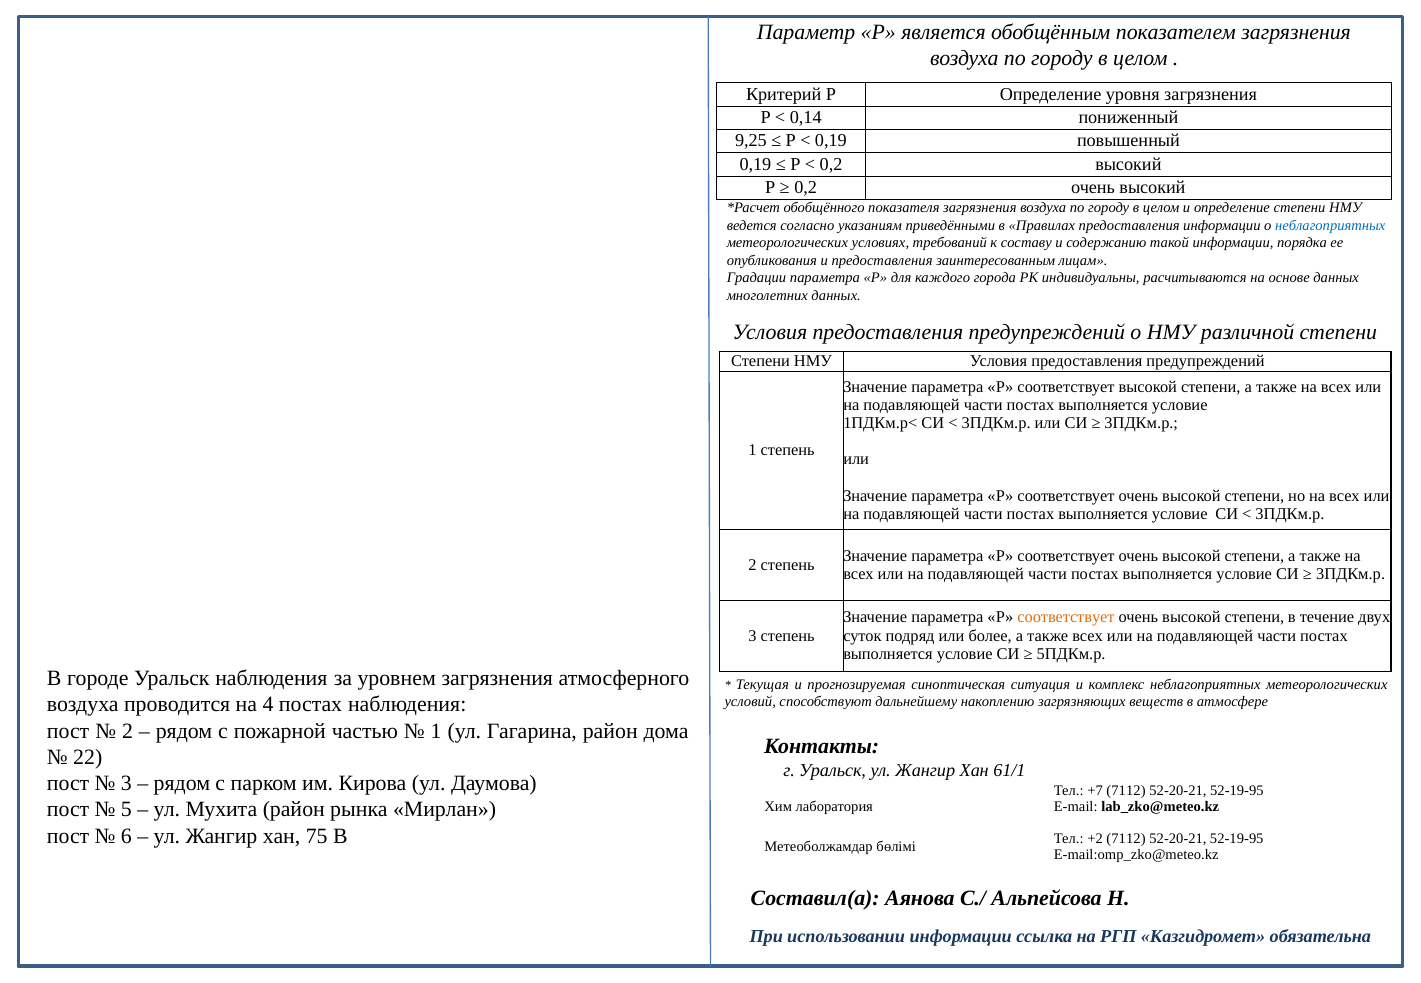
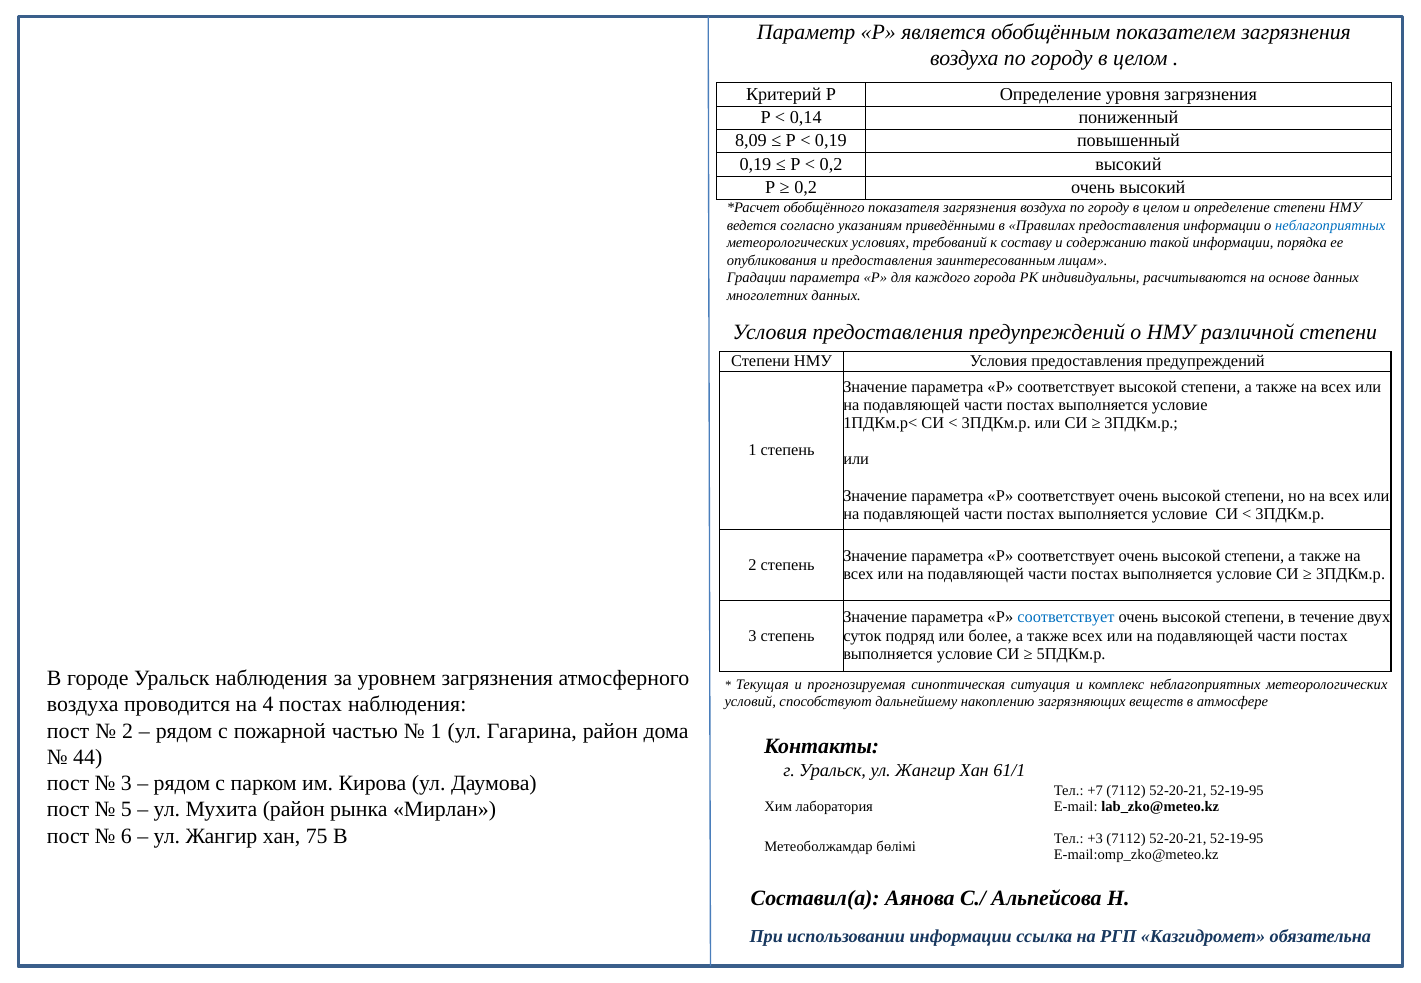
9,25: 9,25 -> 8,09
соответствует at (1066, 618) colour: orange -> blue
22: 22 -> 44
+2: +2 -> +3
